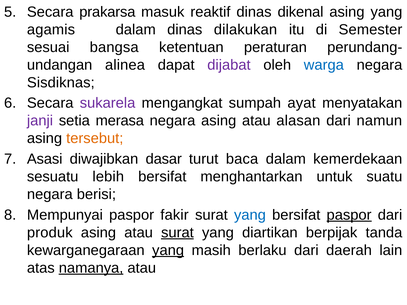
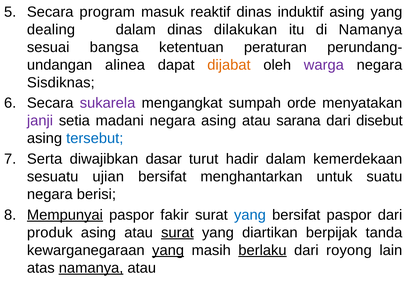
prakarsa: prakarsa -> program
dikenal: dikenal -> induktif
agamis: agamis -> dealing
di Semester: Semester -> Namanya
dijabat colour: purple -> orange
warga colour: blue -> purple
ayat: ayat -> orde
merasa: merasa -> madani
alasan: alasan -> sarana
namun: namun -> disebut
tersebut colour: orange -> blue
Asasi: Asasi -> Serta
baca: baca -> hadir
lebih: lebih -> ujian
Mempunyai underline: none -> present
paspor at (349, 215) underline: present -> none
berlaku underline: none -> present
daerah: daerah -> royong
